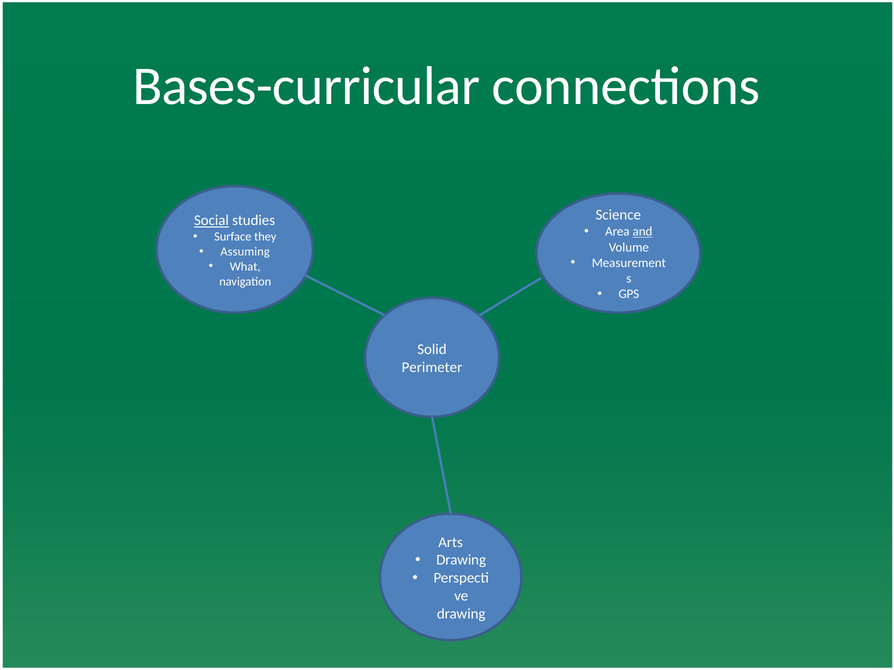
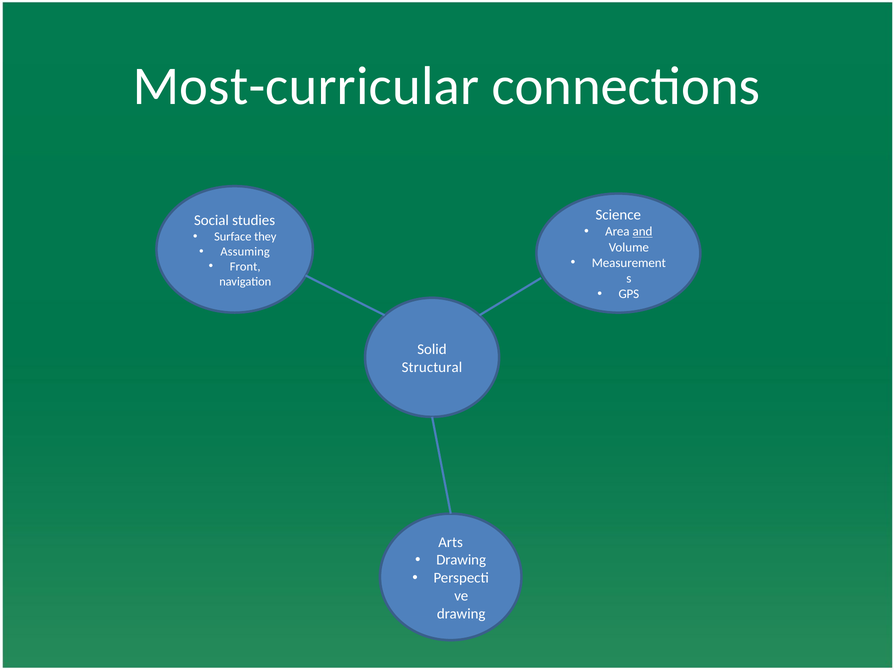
Bases-curricular: Bases-curricular -> Most-curricular
Social underline: present -> none
What: What -> Front
Perimeter: Perimeter -> Structural
